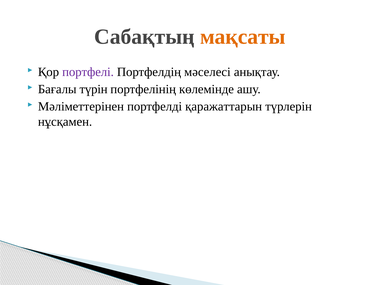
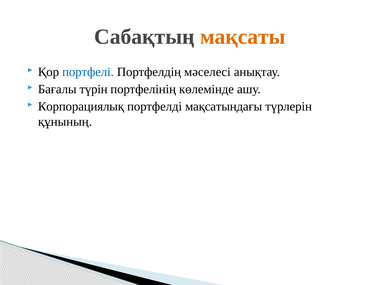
портфелі colour: purple -> blue
Мәліметтерінен: Мәліметтерінен -> Корпорациялық
қаражаттарын: қаражаттарын -> мақсатындағы
нұсқамен: нұсқамен -> құнының
